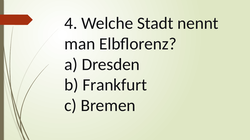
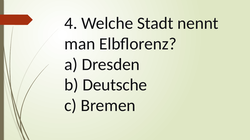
Frankfurt: Frankfurt -> Deutsche
